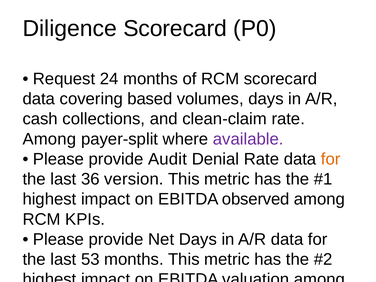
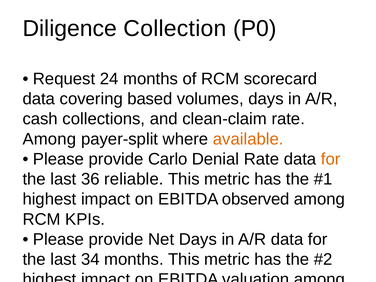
Diligence Scorecard: Scorecard -> Collection
available colour: purple -> orange
Audit: Audit -> Carlo
version: version -> reliable
53: 53 -> 34
